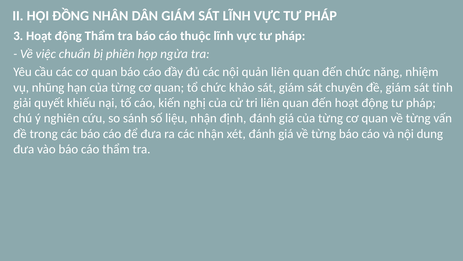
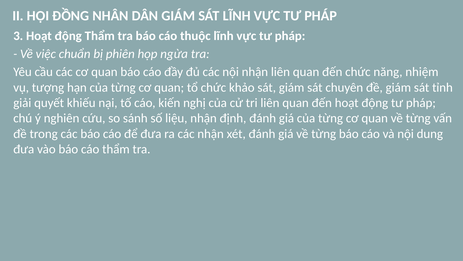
nội quản: quản -> nhận
nhũng: nhũng -> tượng
